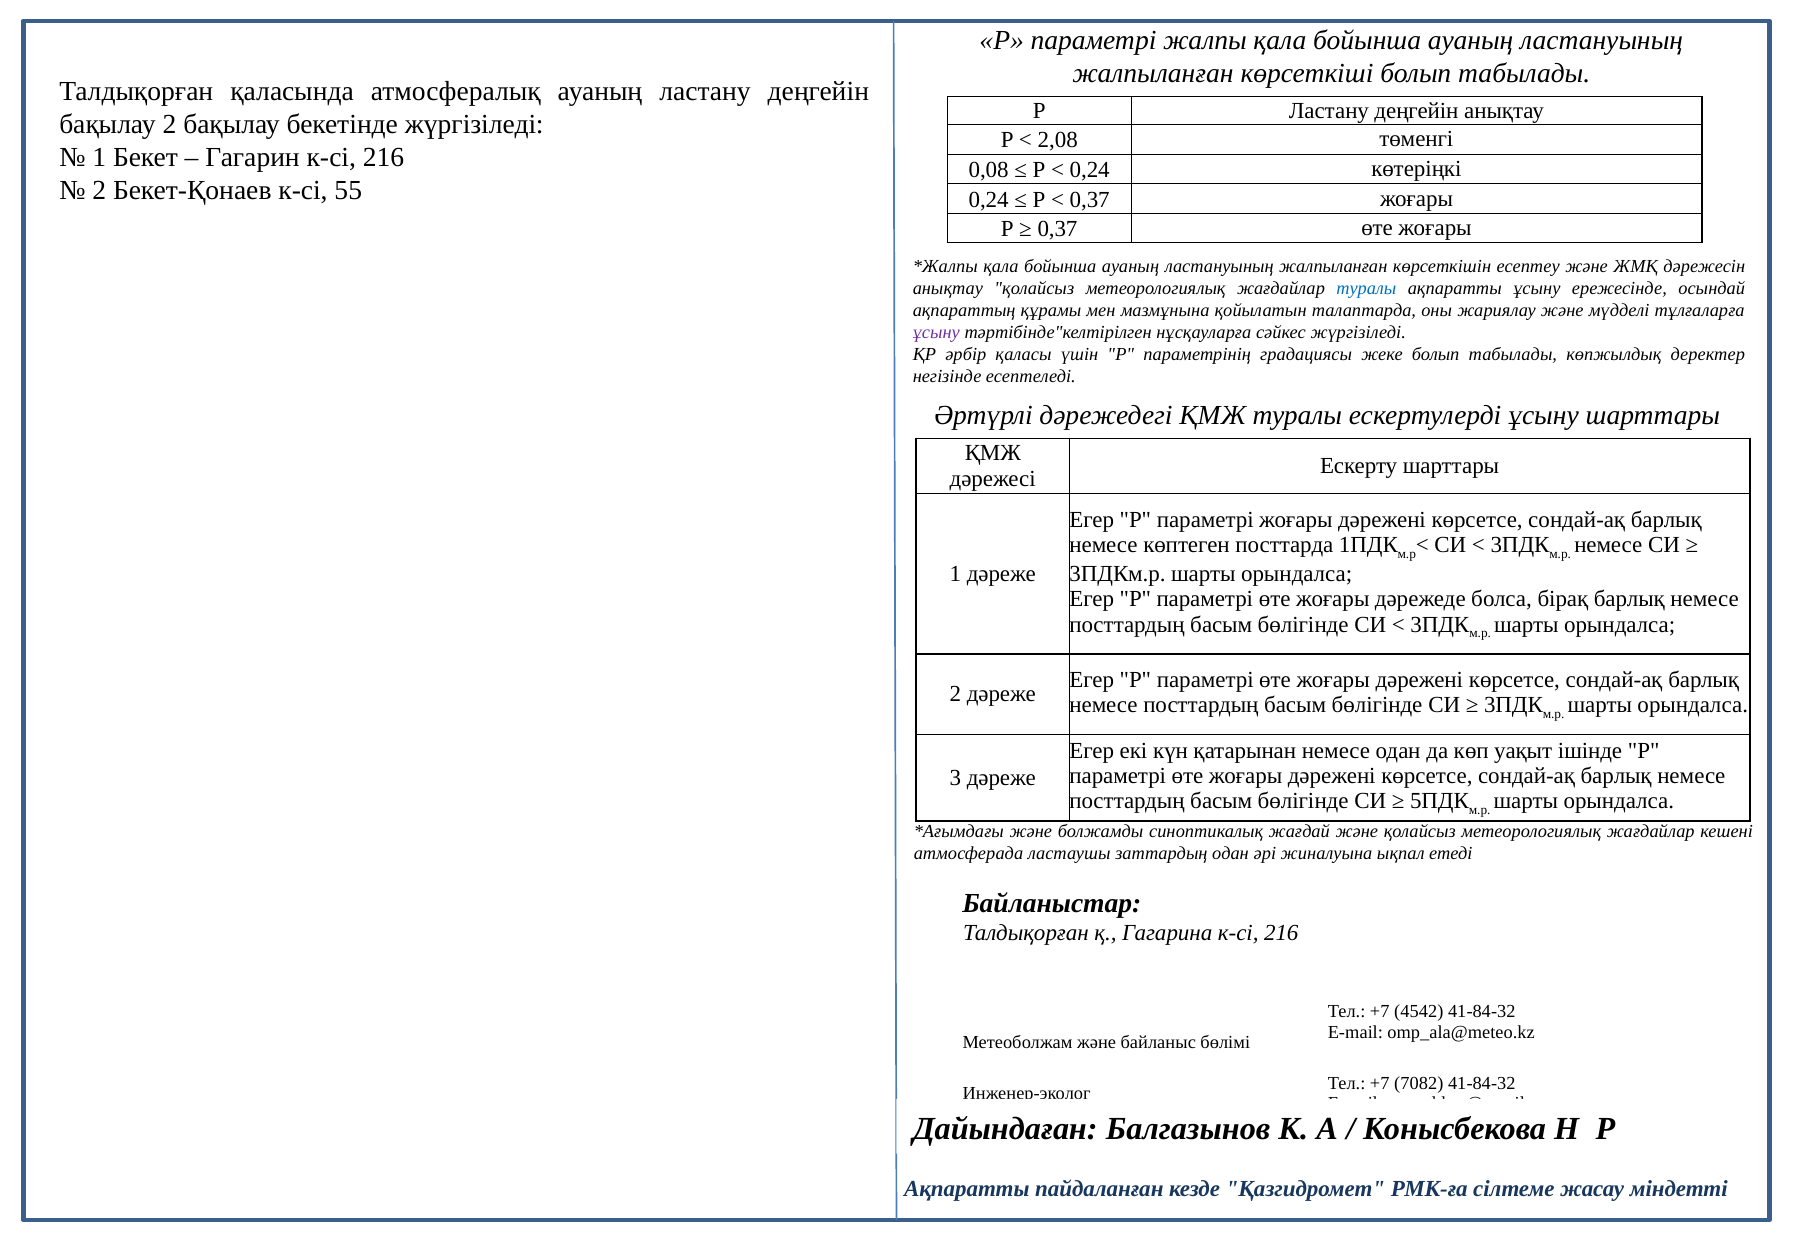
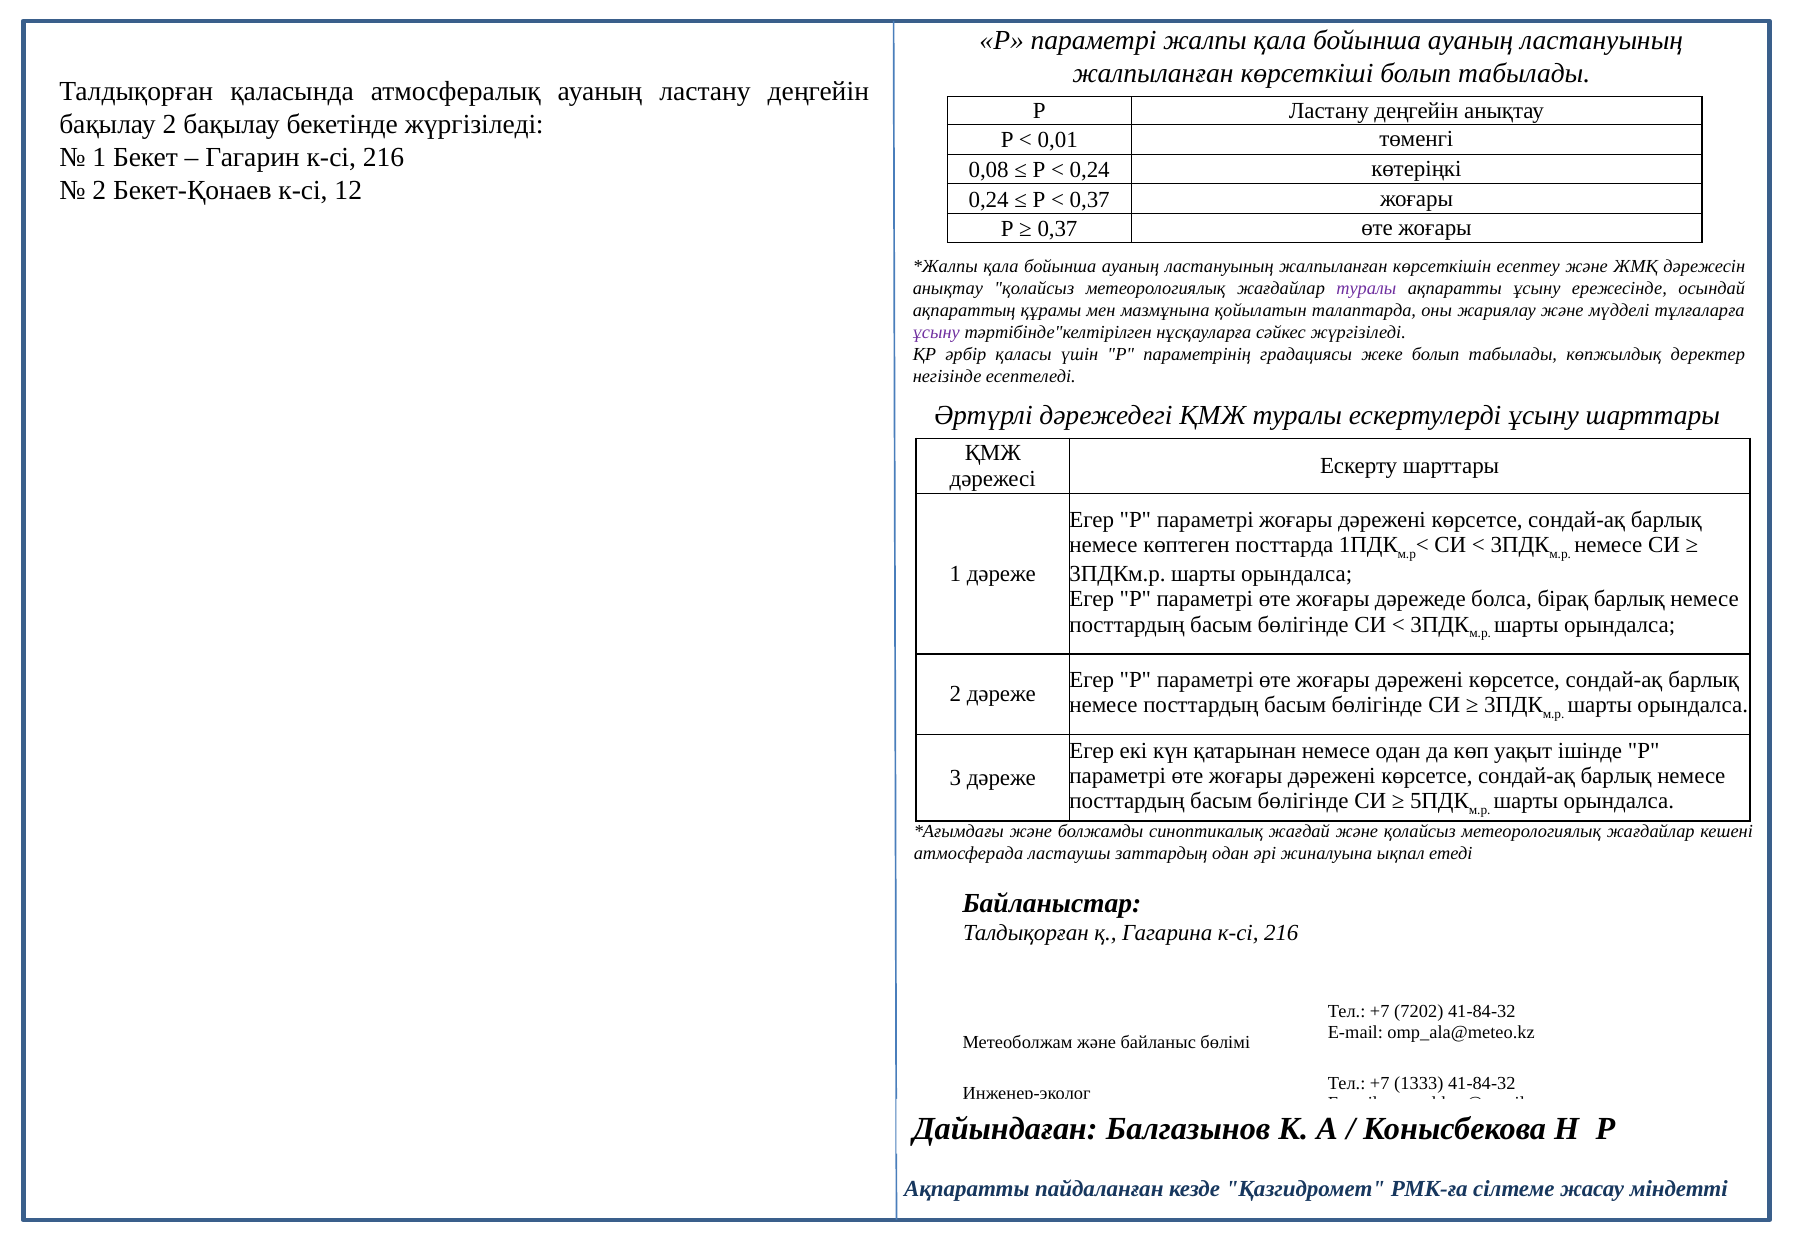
2,08: 2,08 -> 0,01
55: 55 -> 12
туралы at (1366, 288) colour: blue -> purple
4542: 4542 -> 7202
7082: 7082 -> 1333
